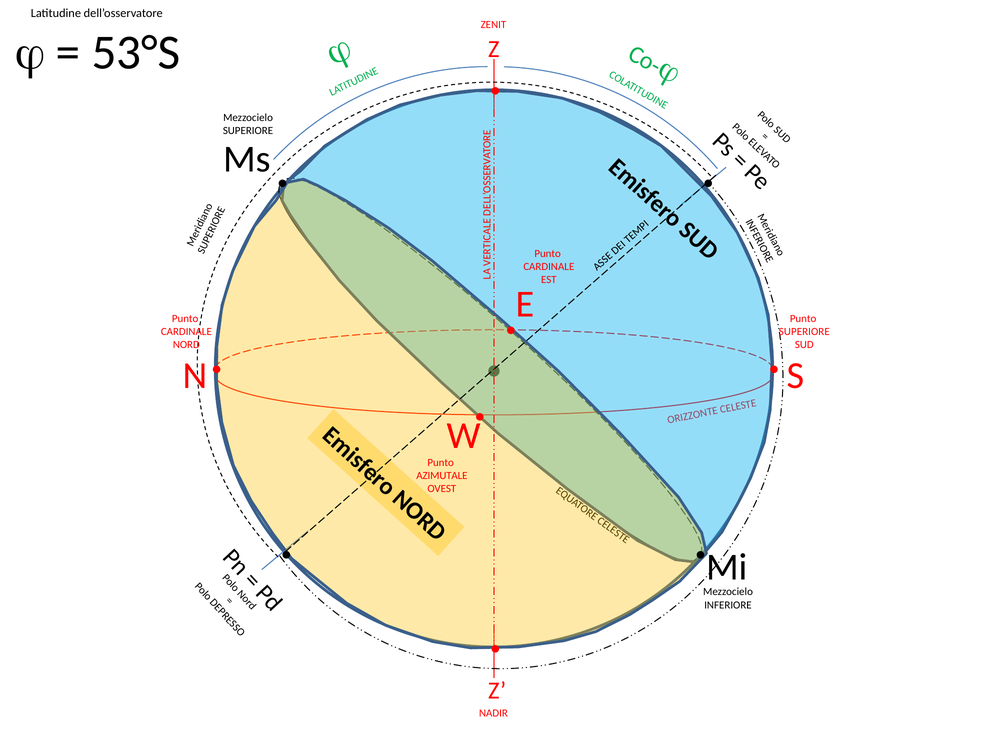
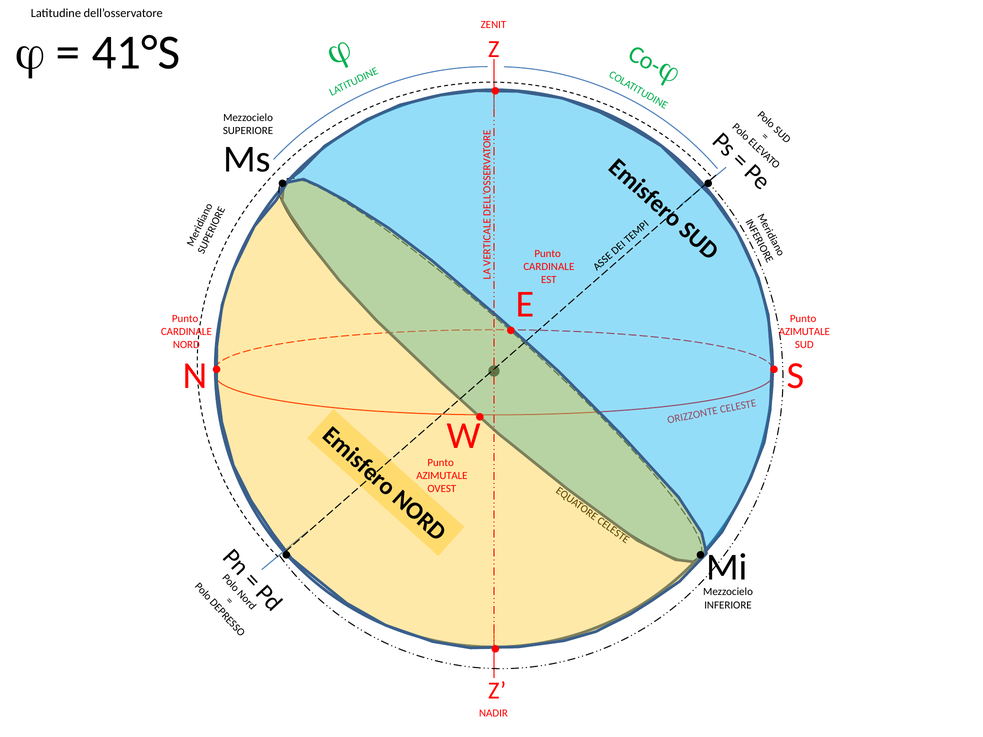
53°S: 53°S -> 41°S
SUPERIORE at (804, 332): SUPERIORE -> AZIMUTALE
